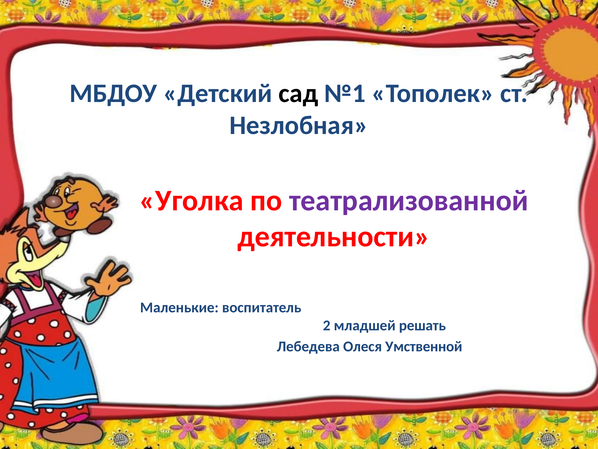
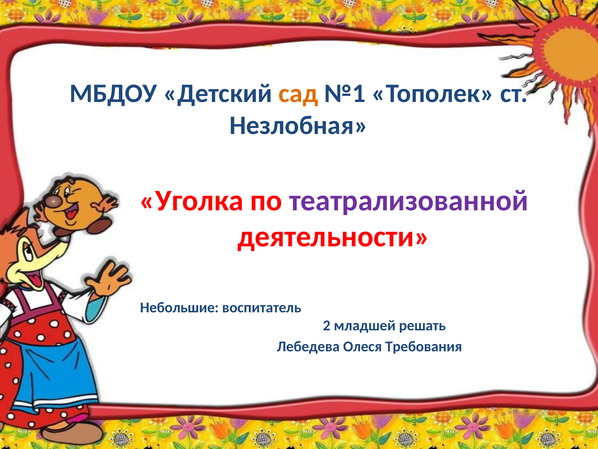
сад colour: black -> orange
Маленькие: Маленькие -> Небольшие
Умственной: Умственной -> Требования
